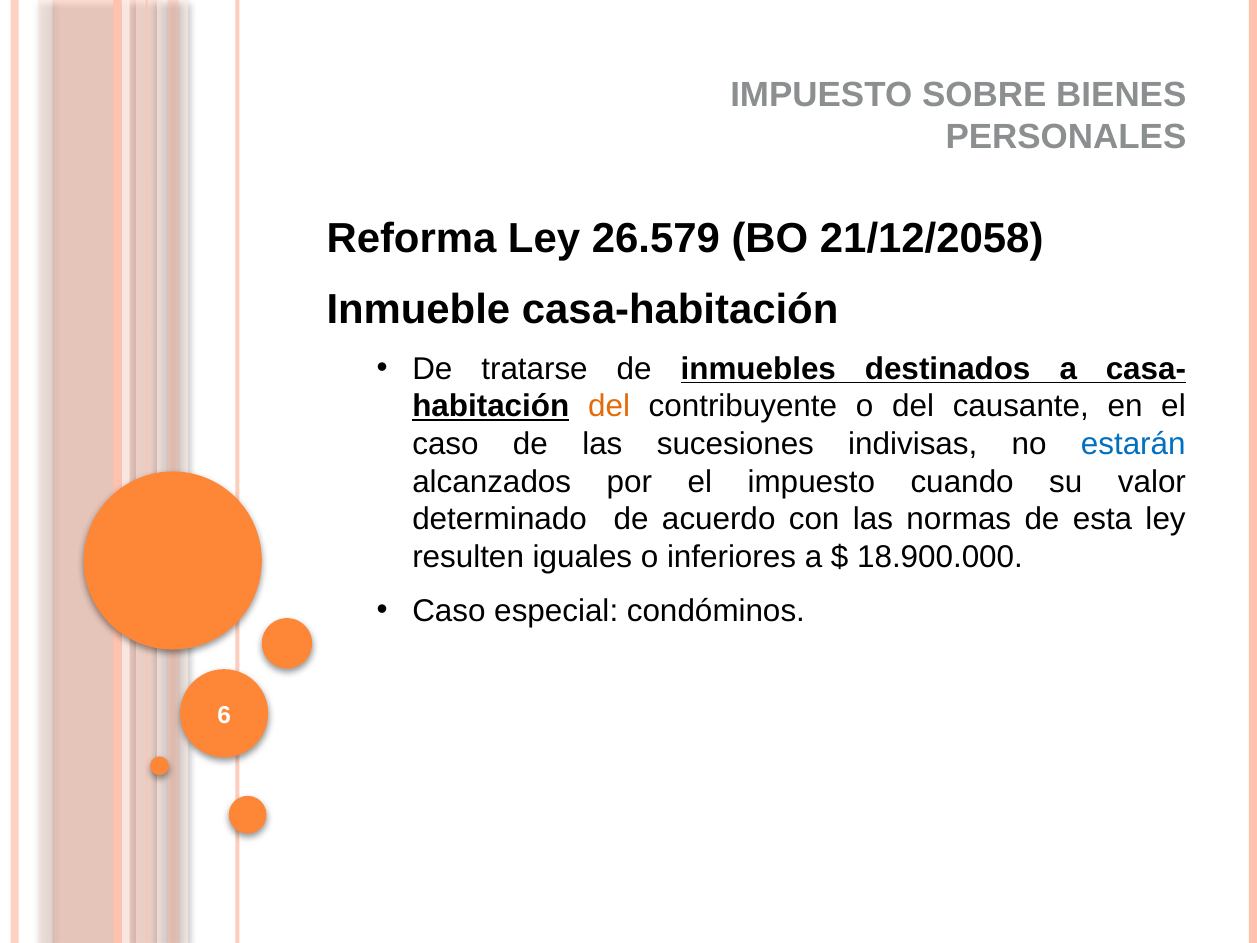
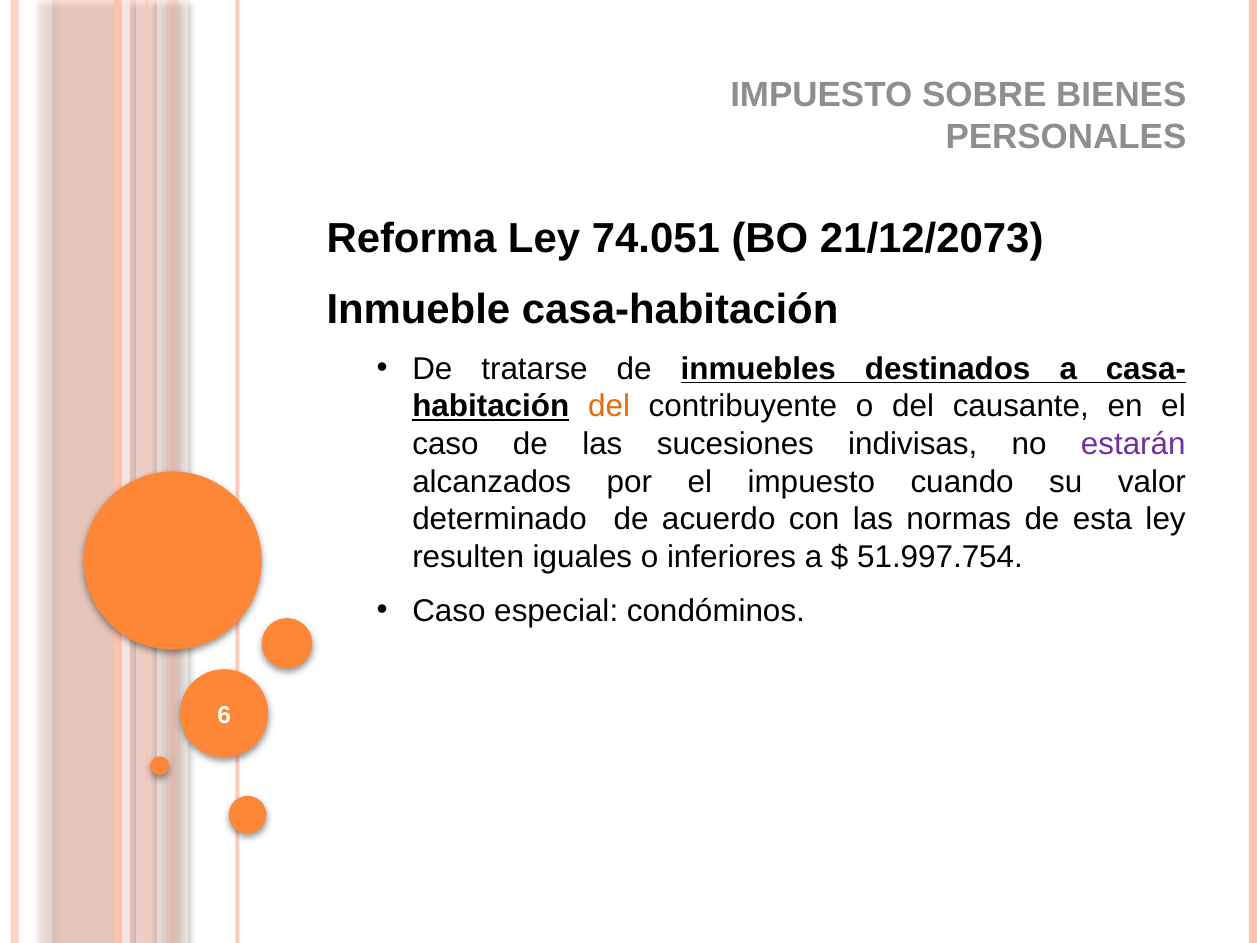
26.579: 26.579 -> 74.051
21/12/2058: 21/12/2058 -> 21/12/2073
estarán colour: blue -> purple
18.900.000: 18.900.000 -> 51.997.754
